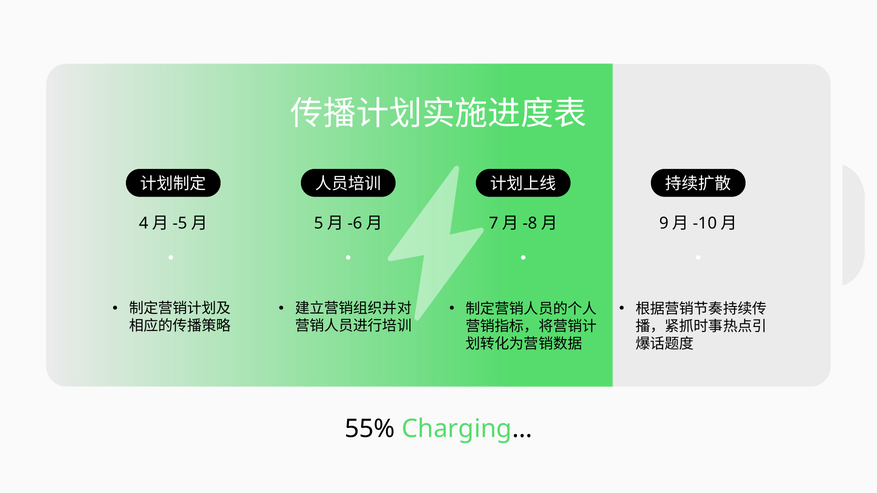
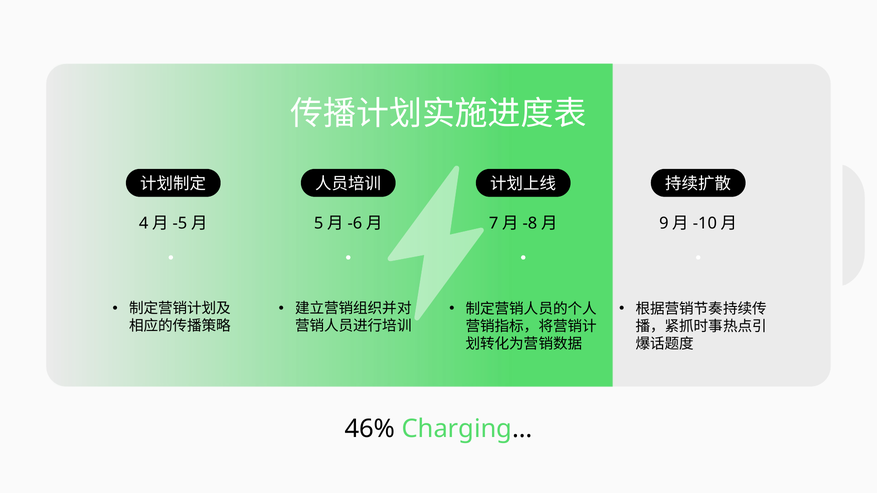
55%: 55% -> 46%
